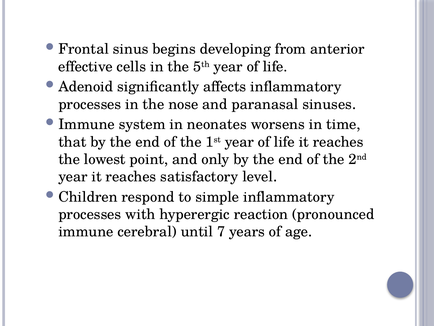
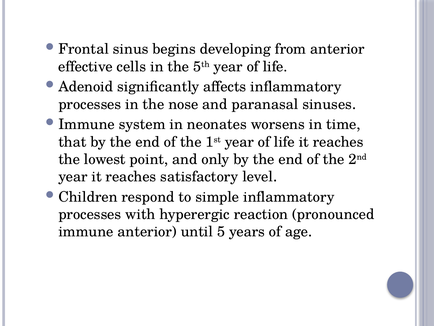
immune cerebral: cerebral -> anterior
7: 7 -> 5
